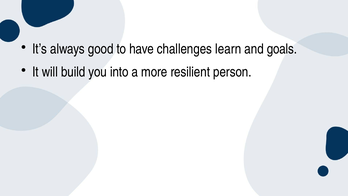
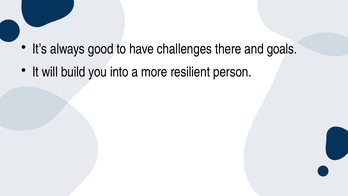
learn: learn -> there
